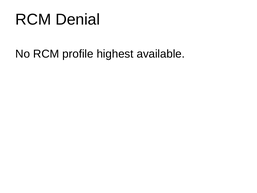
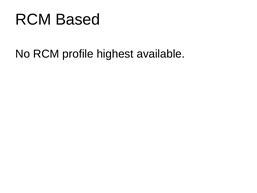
Denial: Denial -> Based
